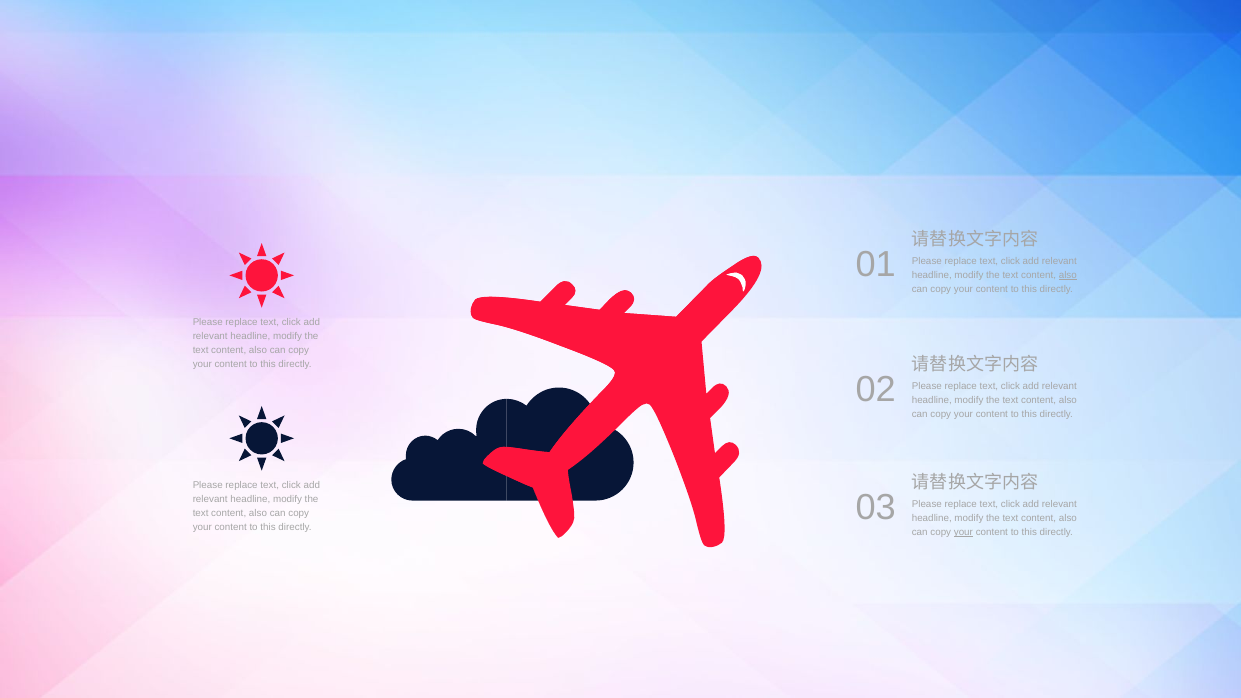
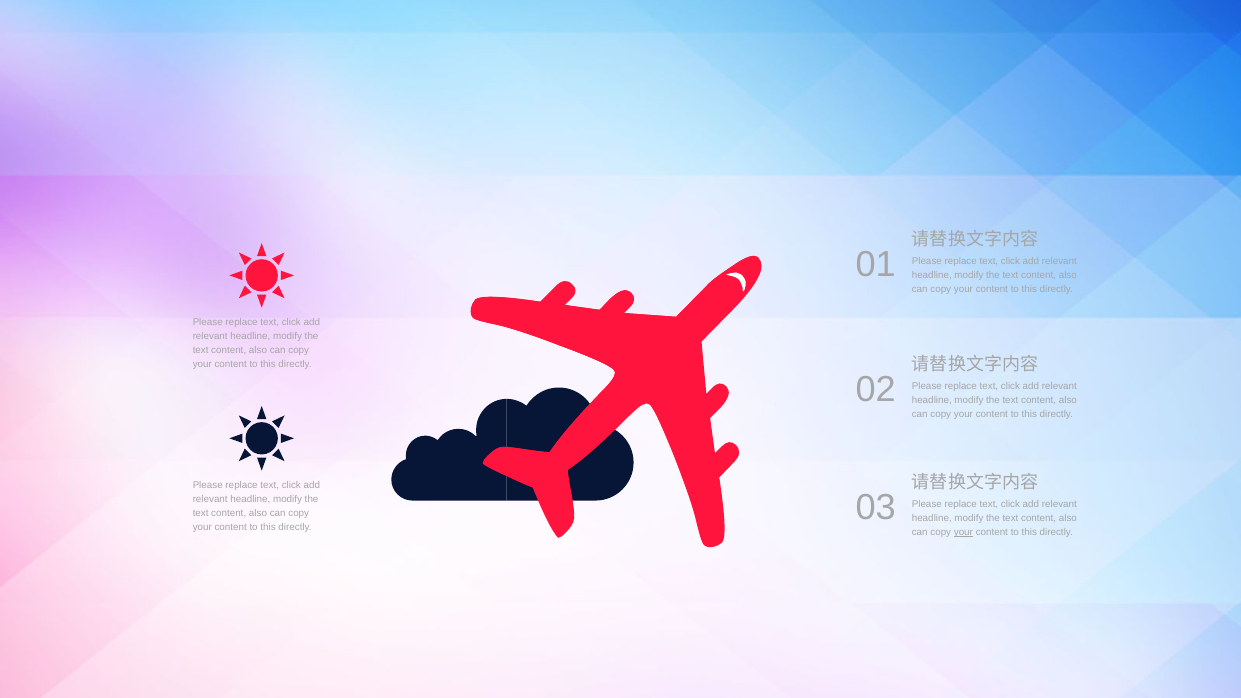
also at (1068, 275) underline: present -> none
